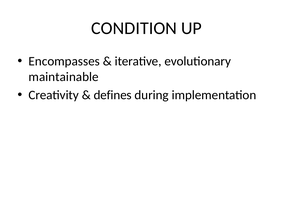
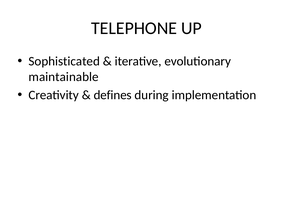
CONDITION: CONDITION -> TELEPHONE
Encompasses: Encompasses -> Sophisticated
